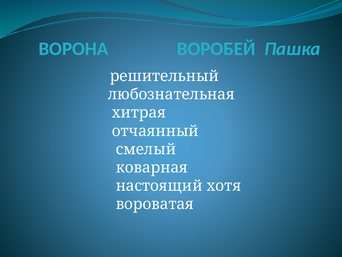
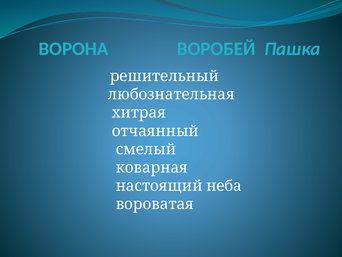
хотя: хотя -> неба
